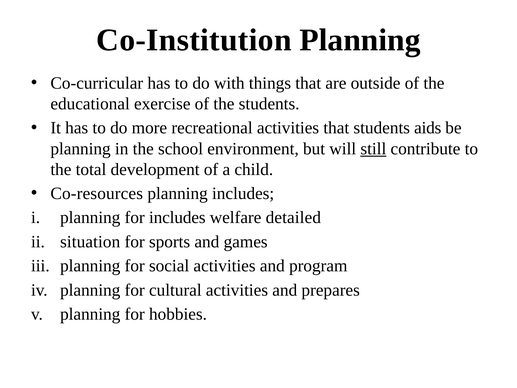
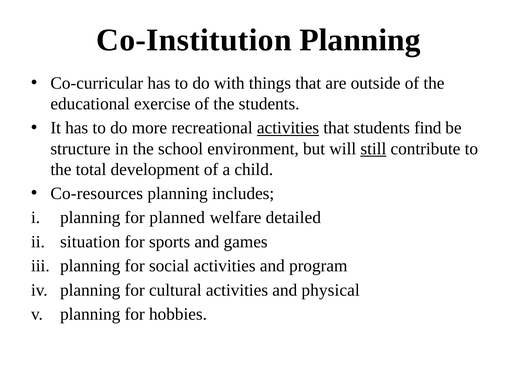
activities at (288, 128) underline: none -> present
aids: aids -> find
planning at (81, 149): planning -> structure
for includes: includes -> planned
prepares: prepares -> physical
